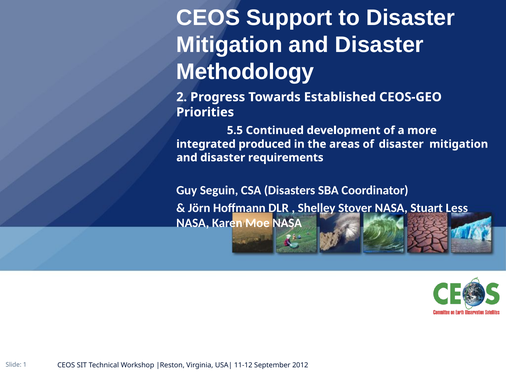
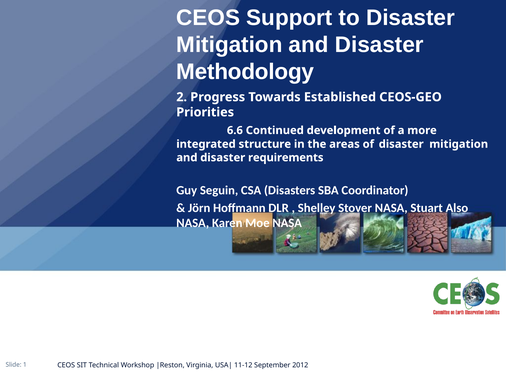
5.5: 5.5 -> 6.6
produced: produced -> structure
Less: Less -> Also
